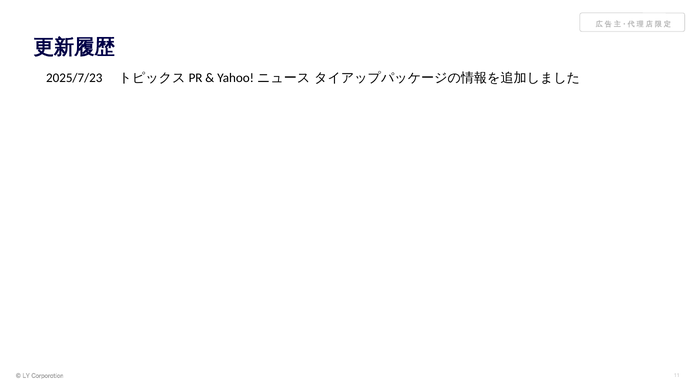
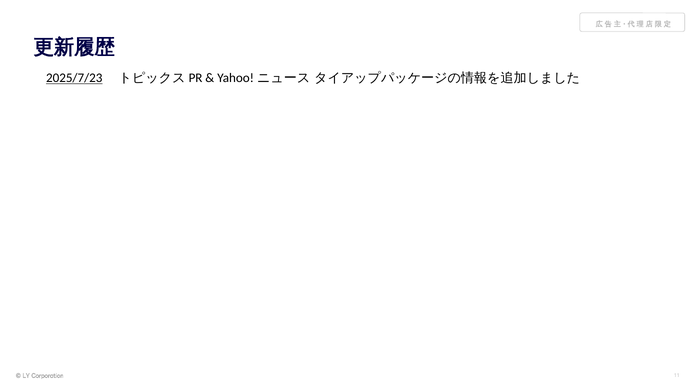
2025/7/23 underline: none -> present
